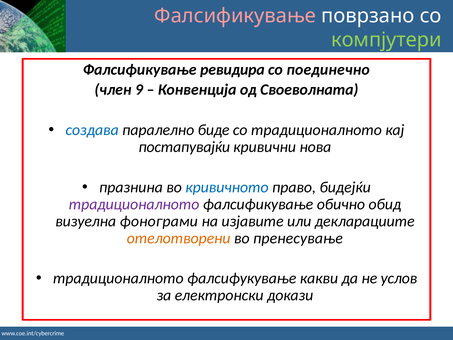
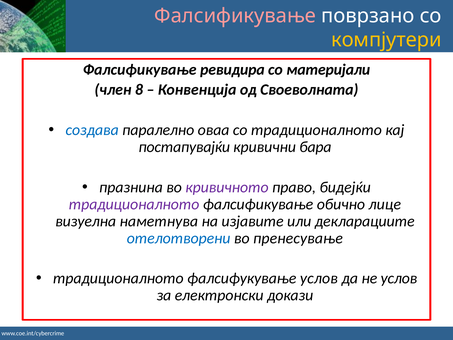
компјутери colour: light green -> yellow
поединечно: поединечно -> материјали
9: 9 -> 8
биде: биде -> оваа
нова: нова -> бара
кривичното colour: blue -> purple
обид: обид -> лице
фонограми: фонограми -> наметнува
отелотворени colour: orange -> blue
фалсифукување какви: какви -> услов
